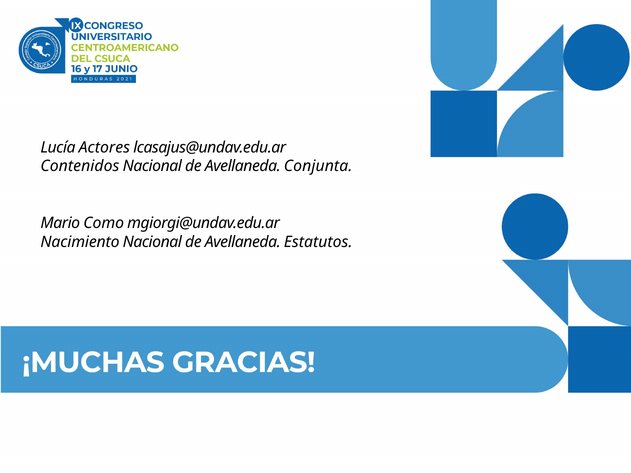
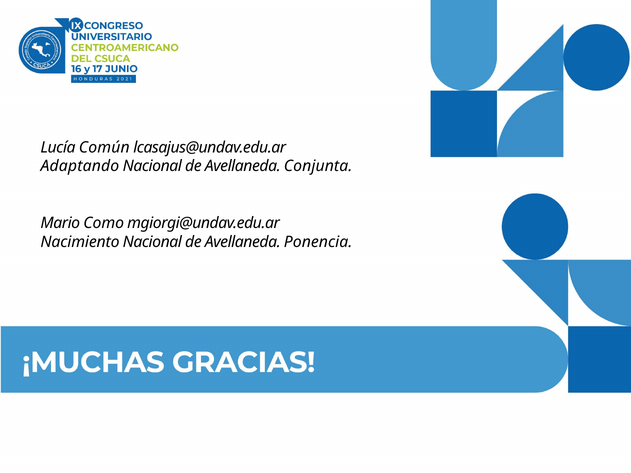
Actores: Actores -> Común
Contenidos: Contenidos -> Adaptando
Estatutos: Estatutos -> Ponencia
